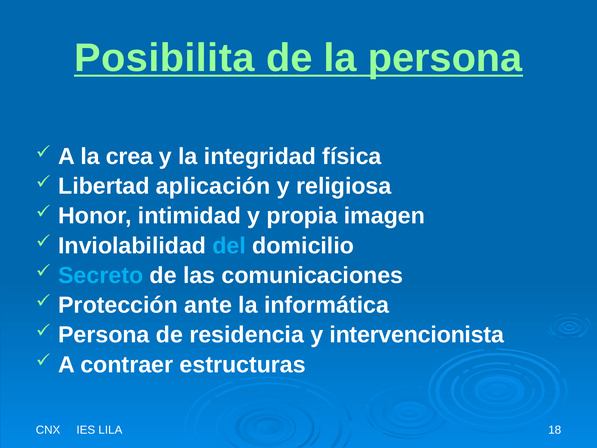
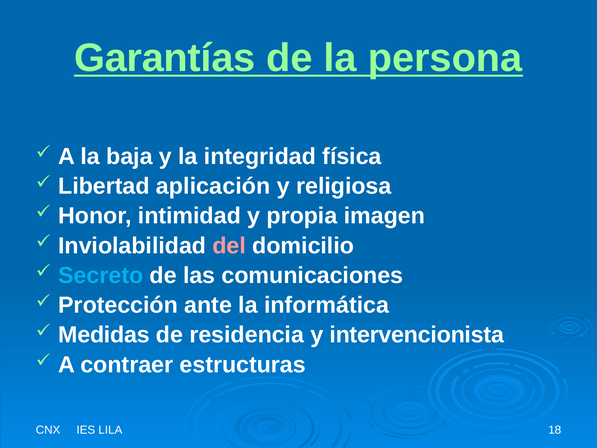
Posibilita: Posibilita -> Garantías
crea: crea -> baja
del colour: light blue -> pink
Persona at (104, 335): Persona -> Medidas
